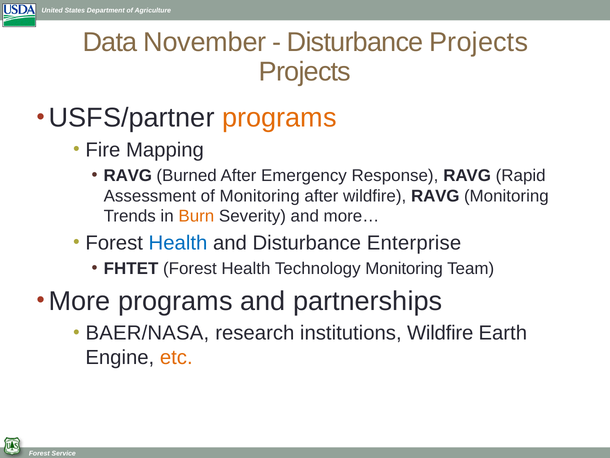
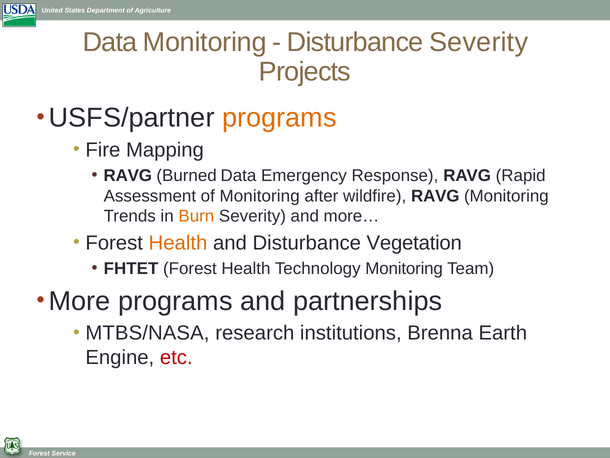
Data November: November -> Monitoring
Disturbance Projects: Projects -> Severity
Burned After: After -> Data
Health at (178, 243) colour: blue -> orange
Enterprise: Enterprise -> Vegetation
BAER/NASA: BAER/NASA -> MTBS/NASA
institutions Wildfire: Wildfire -> Brenna
etc colour: orange -> red
